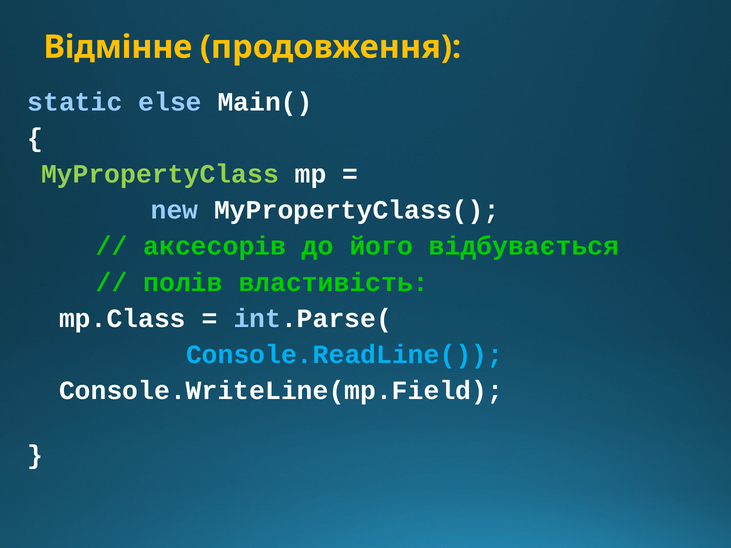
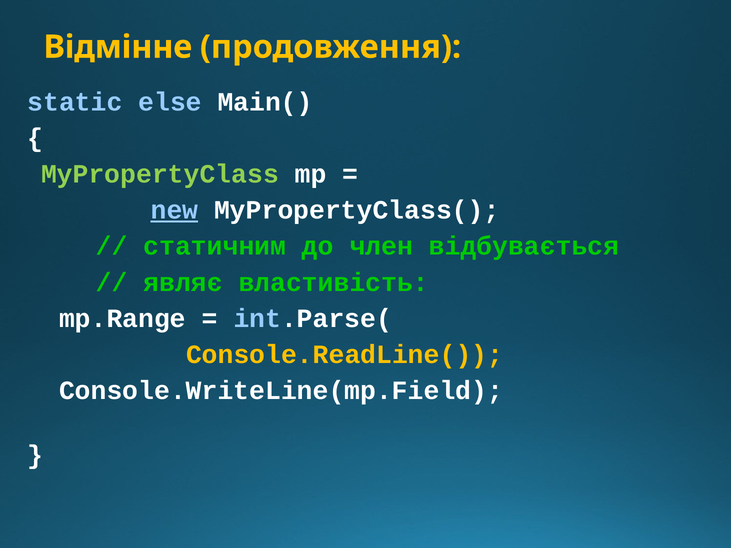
new underline: none -> present
аксесорів: аксесорів -> статичним
його: його -> член
полів: полів -> являє
mp.Class: mp.Class -> mp.Range
Console.ReadLine( colour: light blue -> yellow
